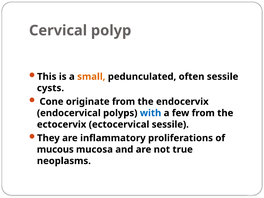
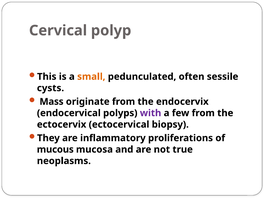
Cone: Cone -> Mass
with colour: blue -> purple
ectocervical sessile: sessile -> biopsy
